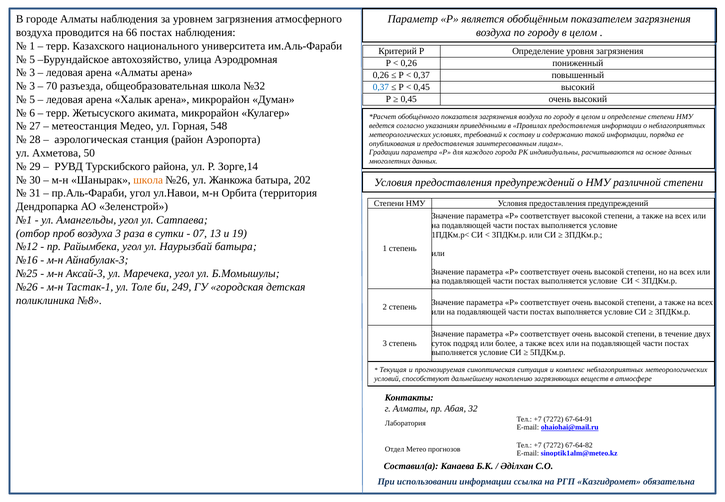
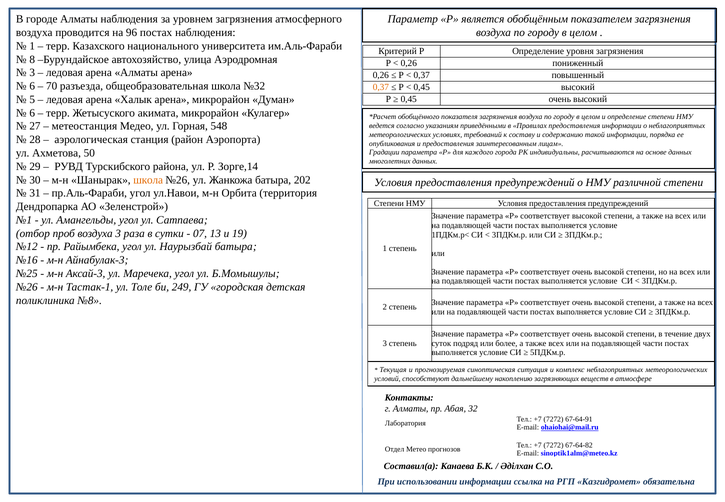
66: 66 -> 96
5 at (32, 59): 5 -> 8
3 at (32, 86): 3 -> 6
0,37 at (381, 87) colour: blue -> orange
